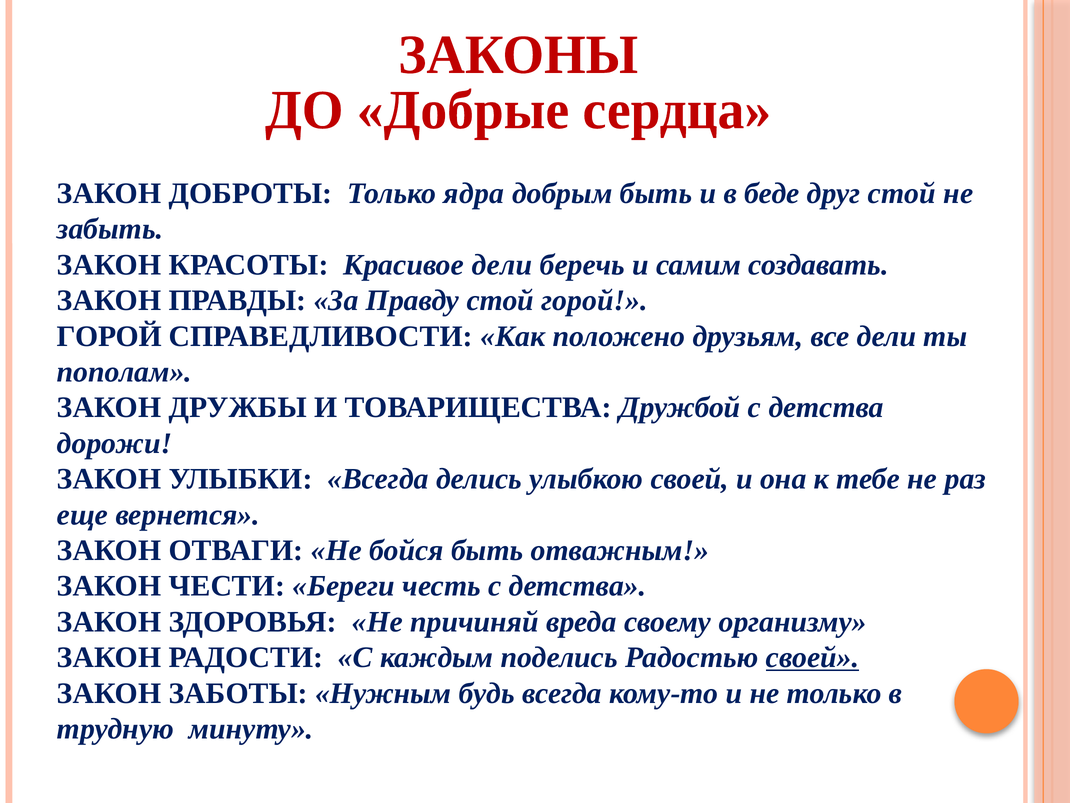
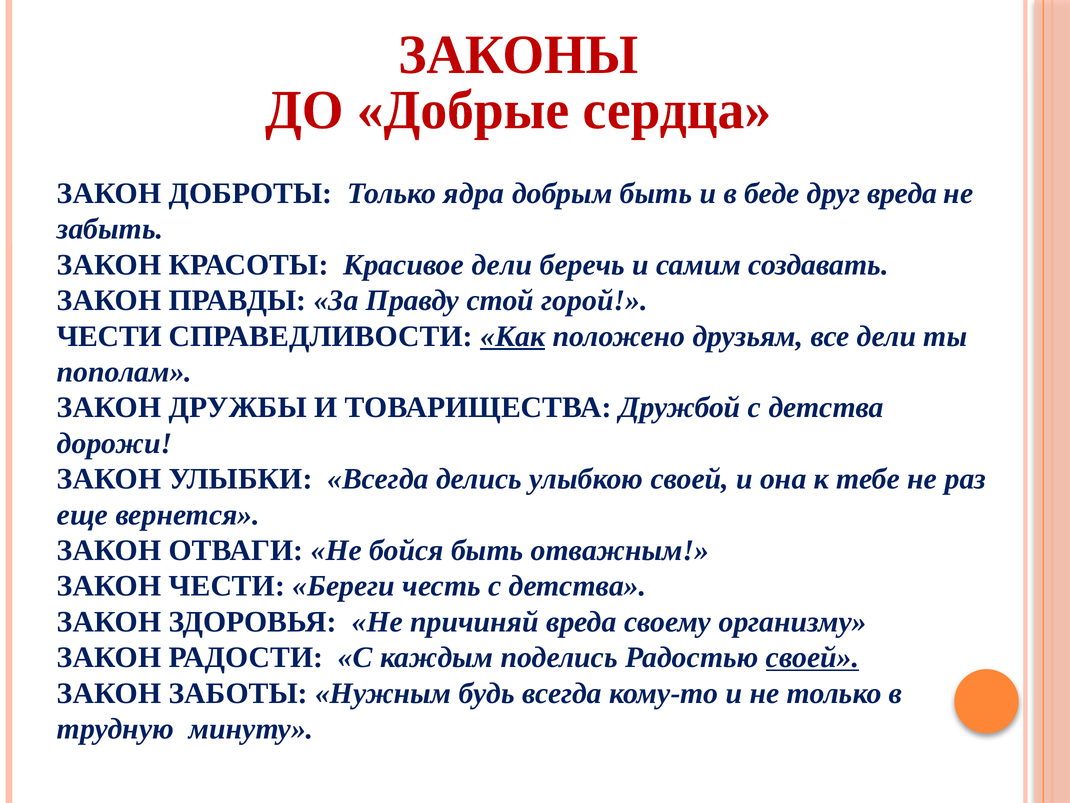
друг стой: стой -> вреда
ГОРОЙ at (109, 336): ГОРОЙ -> ЧЕСТИ
Как underline: none -> present
